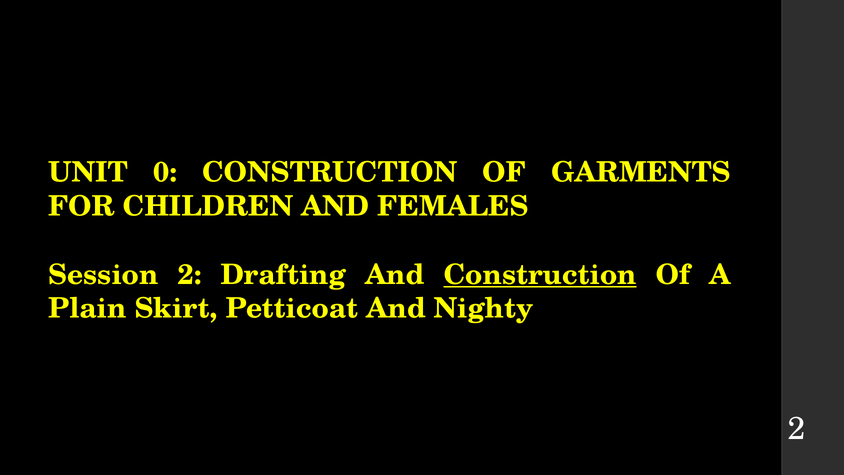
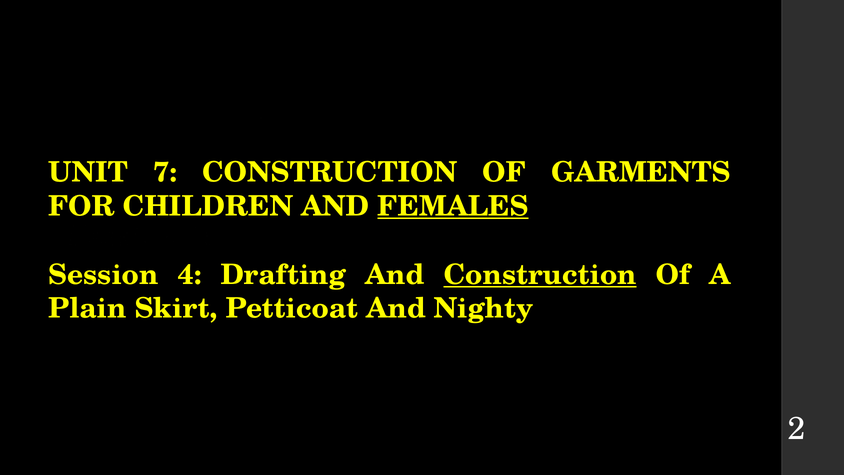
0: 0 -> 7
FEMALES underline: none -> present
Session 2: 2 -> 4
